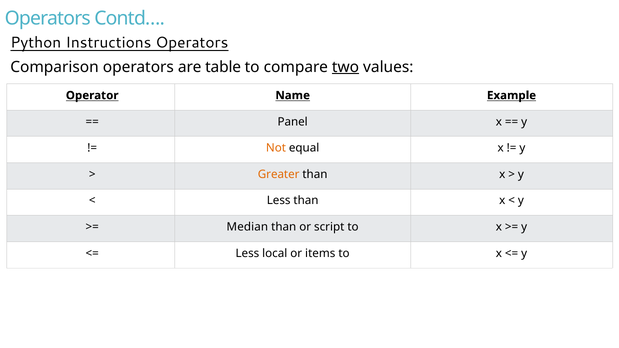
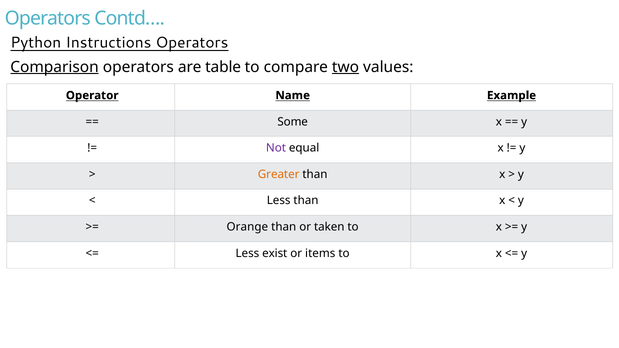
Comparison underline: none -> present
Panel: Panel -> Some
Not colour: orange -> purple
Median: Median -> Orange
script: script -> taken
local: local -> exist
